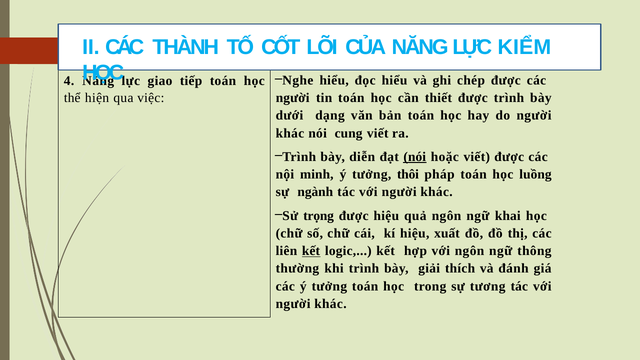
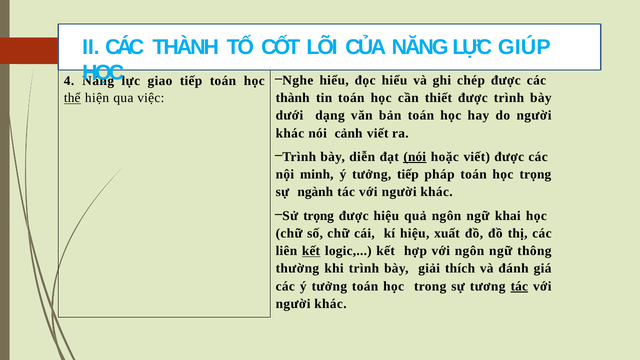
KIỂM: KIỂM -> GIÚP
người at (293, 98): người -> thành
thể underline: none -> present
cung: cung -> cảnh
tưởng thôi: thôi -> tiếp
học luồng: luồng -> trọng
tác at (519, 286) underline: none -> present
